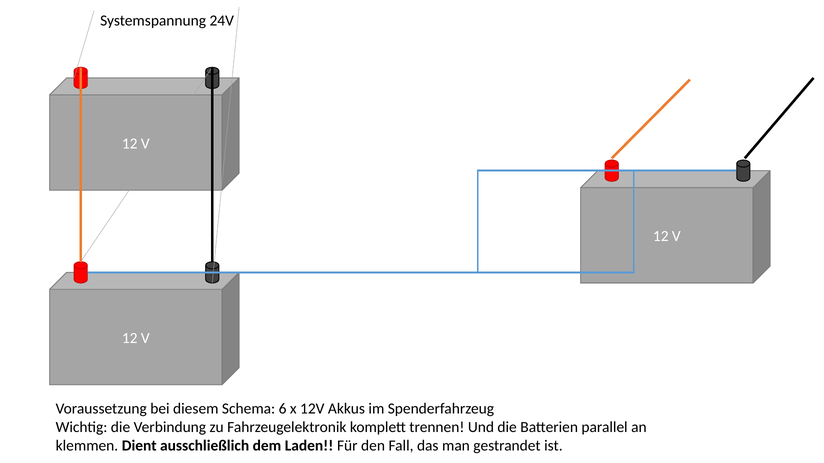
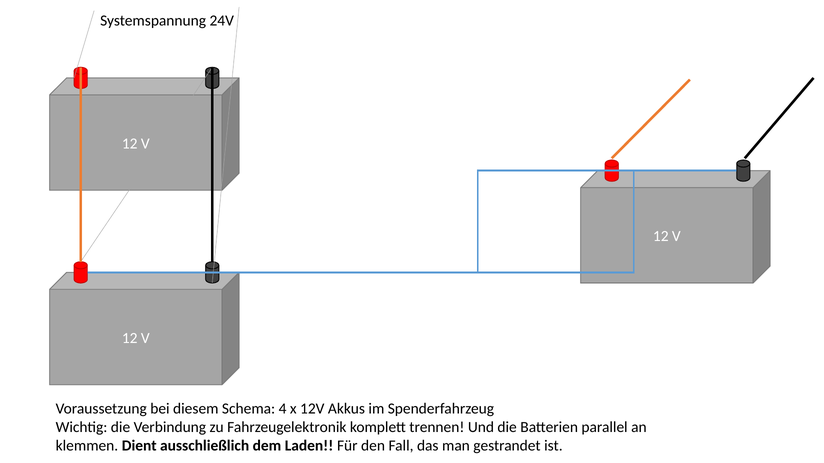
6: 6 -> 4
